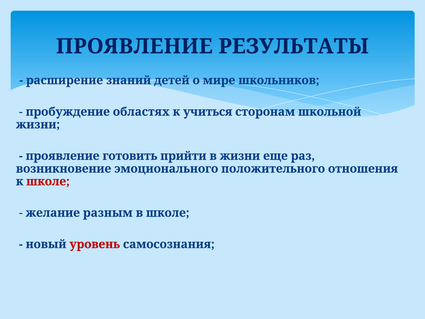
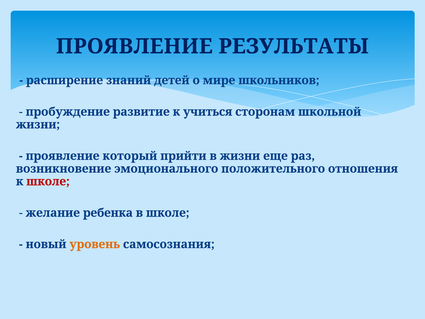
областях: областях -> развитие
готовить: готовить -> который
разным: разным -> ребенка
уровень colour: red -> orange
